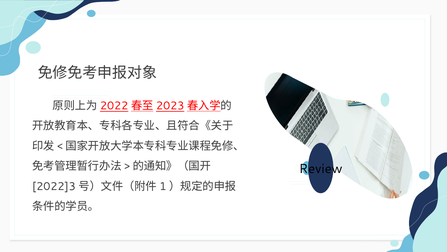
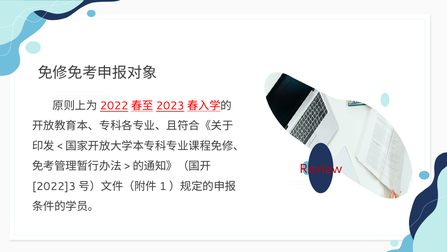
Review colour: black -> red
